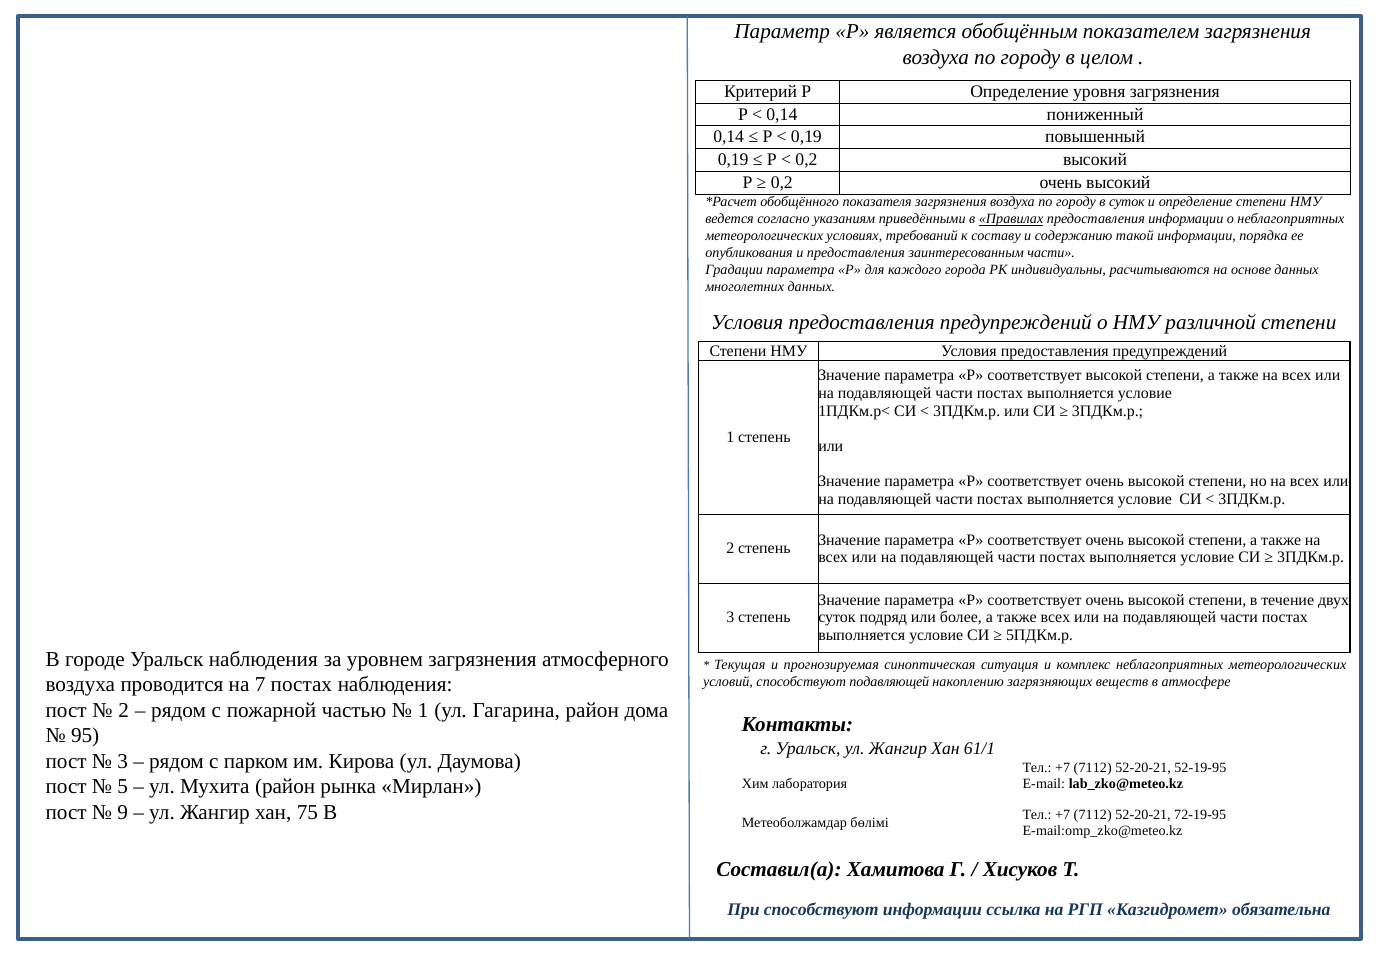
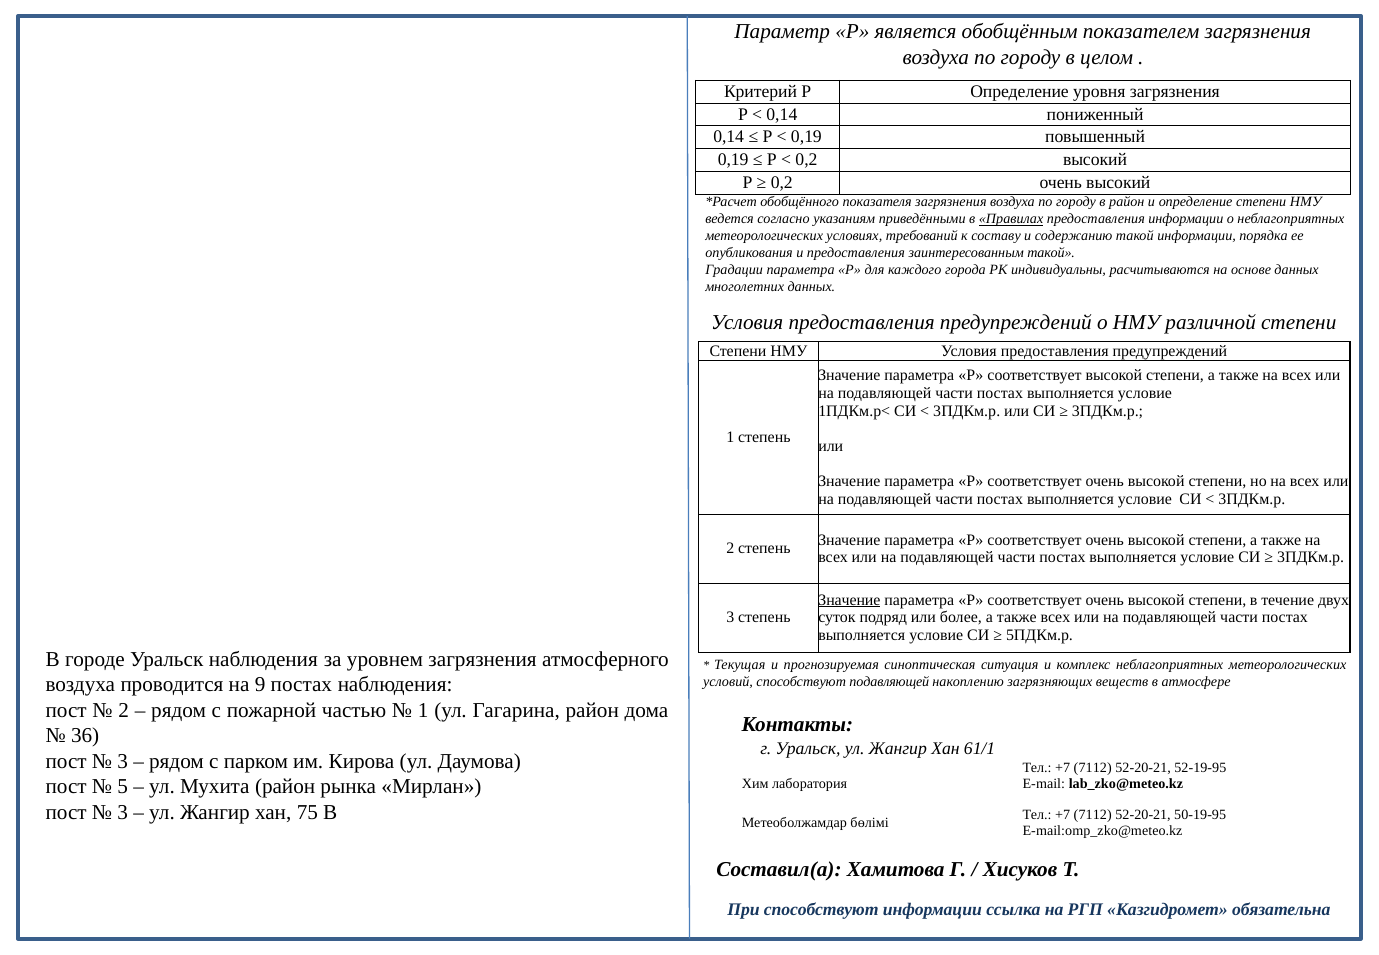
в суток: суток -> район
заинтересованным части: части -> такой
Значение at (849, 600) underline: none -> present
7: 7 -> 9
95: 95 -> 36
9 at (123, 812): 9 -> 3
72-19-95: 72-19-95 -> 50-19-95
